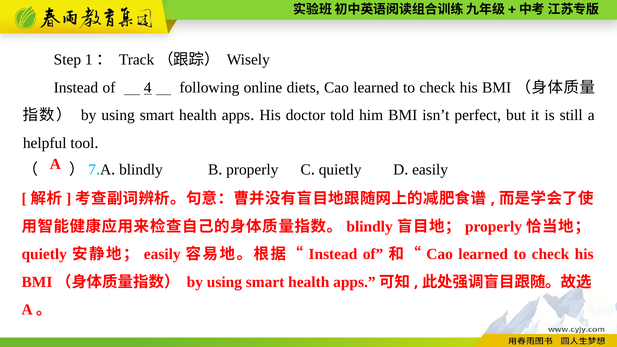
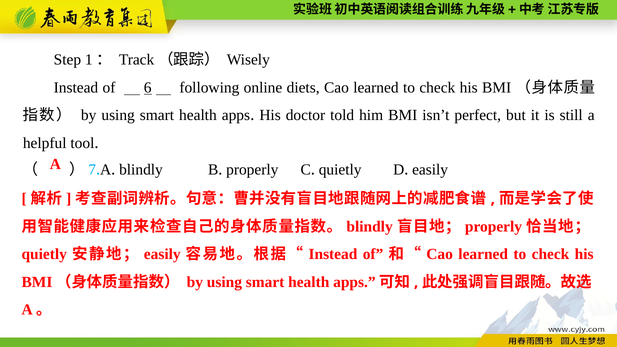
4: 4 -> 6
